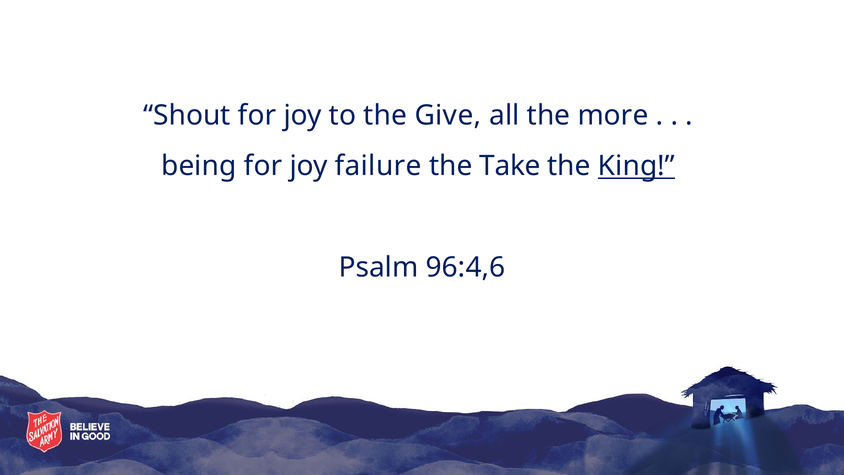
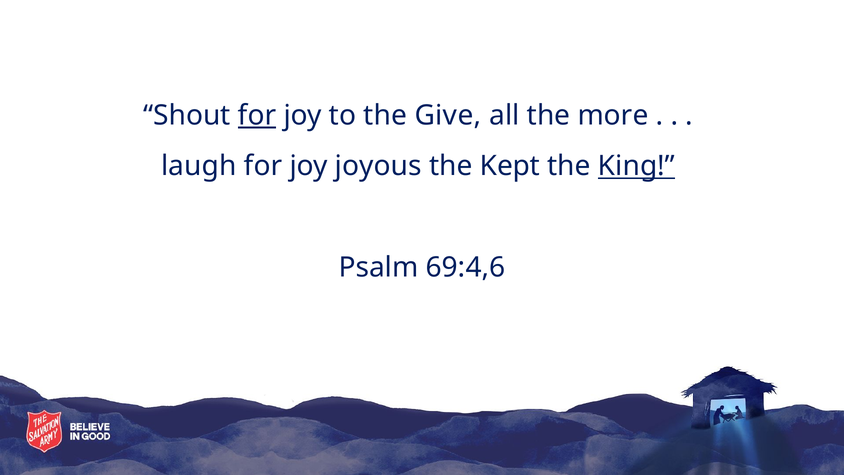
for at (257, 115) underline: none -> present
being: being -> laugh
failure: failure -> joyous
Take: Take -> Kept
96:4,6: 96:4,6 -> 69:4,6
